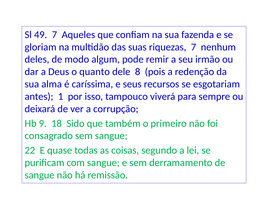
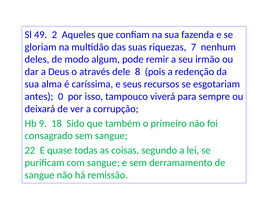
49 7: 7 -> 2
quanto: quanto -> através
1: 1 -> 0
